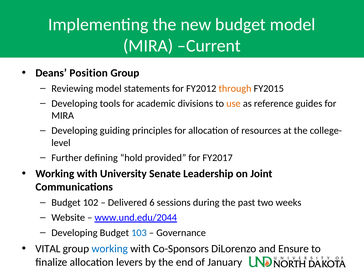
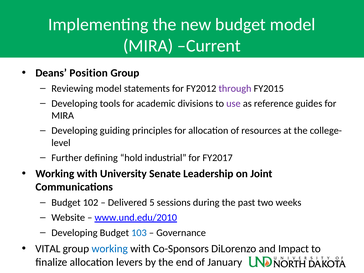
through colour: orange -> purple
use colour: orange -> purple
provided: provided -> industrial
6: 6 -> 5
www.und.edu/2044: www.und.edu/2044 -> www.und.edu/2010
Ensure: Ensure -> Impact
